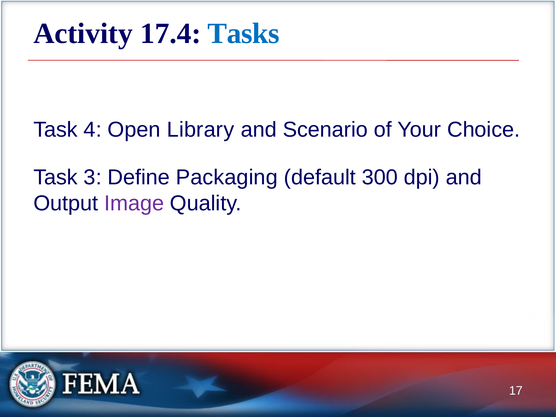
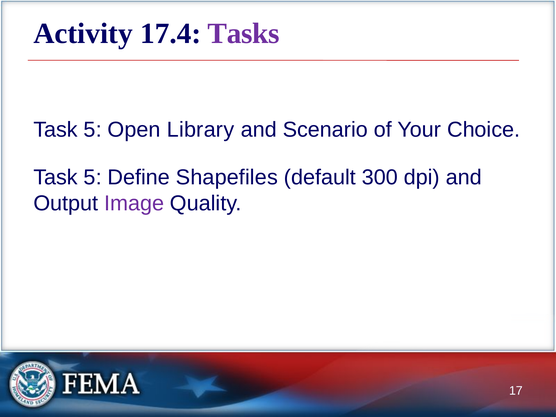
Tasks colour: blue -> purple
4 at (93, 130): 4 -> 5
3 at (93, 177): 3 -> 5
Packaging: Packaging -> Shapefiles
